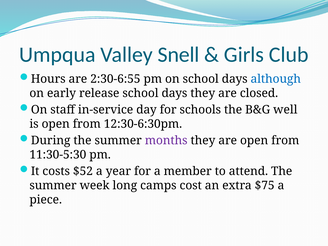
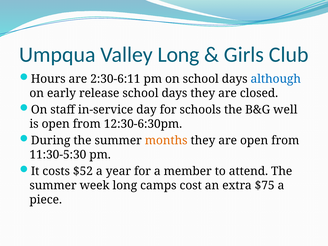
Valley Snell: Snell -> Long
2:30-6:55: 2:30-6:55 -> 2:30-6:11
months colour: purple -> orange
